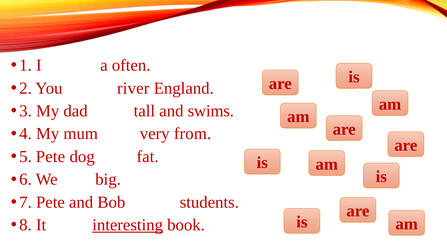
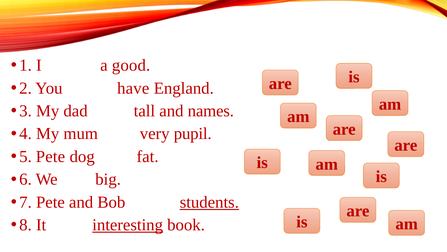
often: often -> good
river: river -> have
swims: swims -> names
from: from -> pupil
students underline: none -> present
